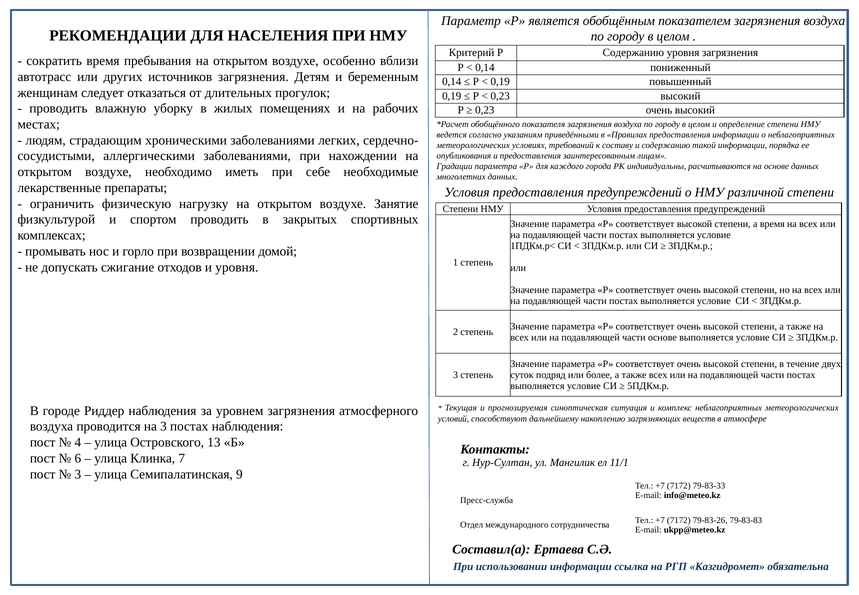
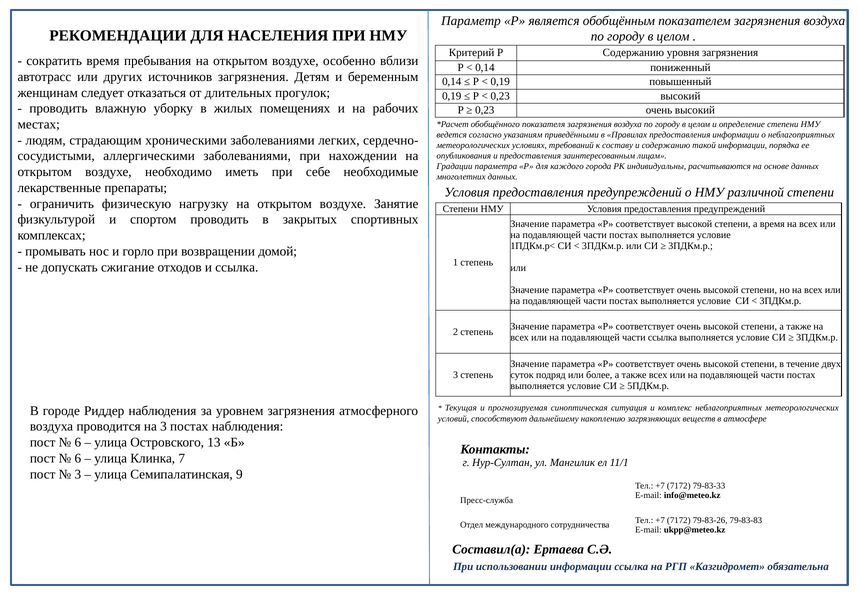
и уровня: уровня -> ссылка
части основе: основе -> ссылка
4 at (78, 442): 4 -> 6
